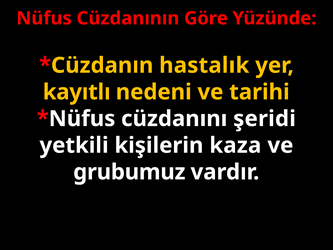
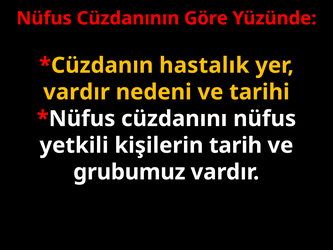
kayıtlı at (77, 92): kayıtlı -> vardır
cüzdanını şeridi: şeridi -> nüfus
kaza: kaza -> tarih
